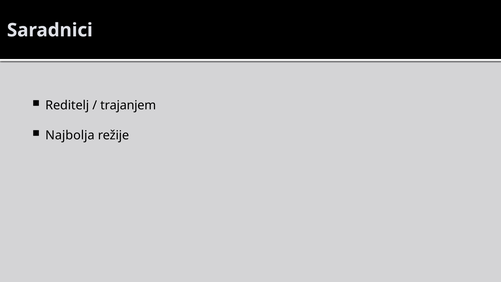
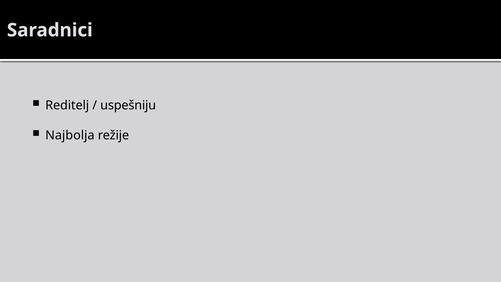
trajanjem: trajanjem -> uspešniju
